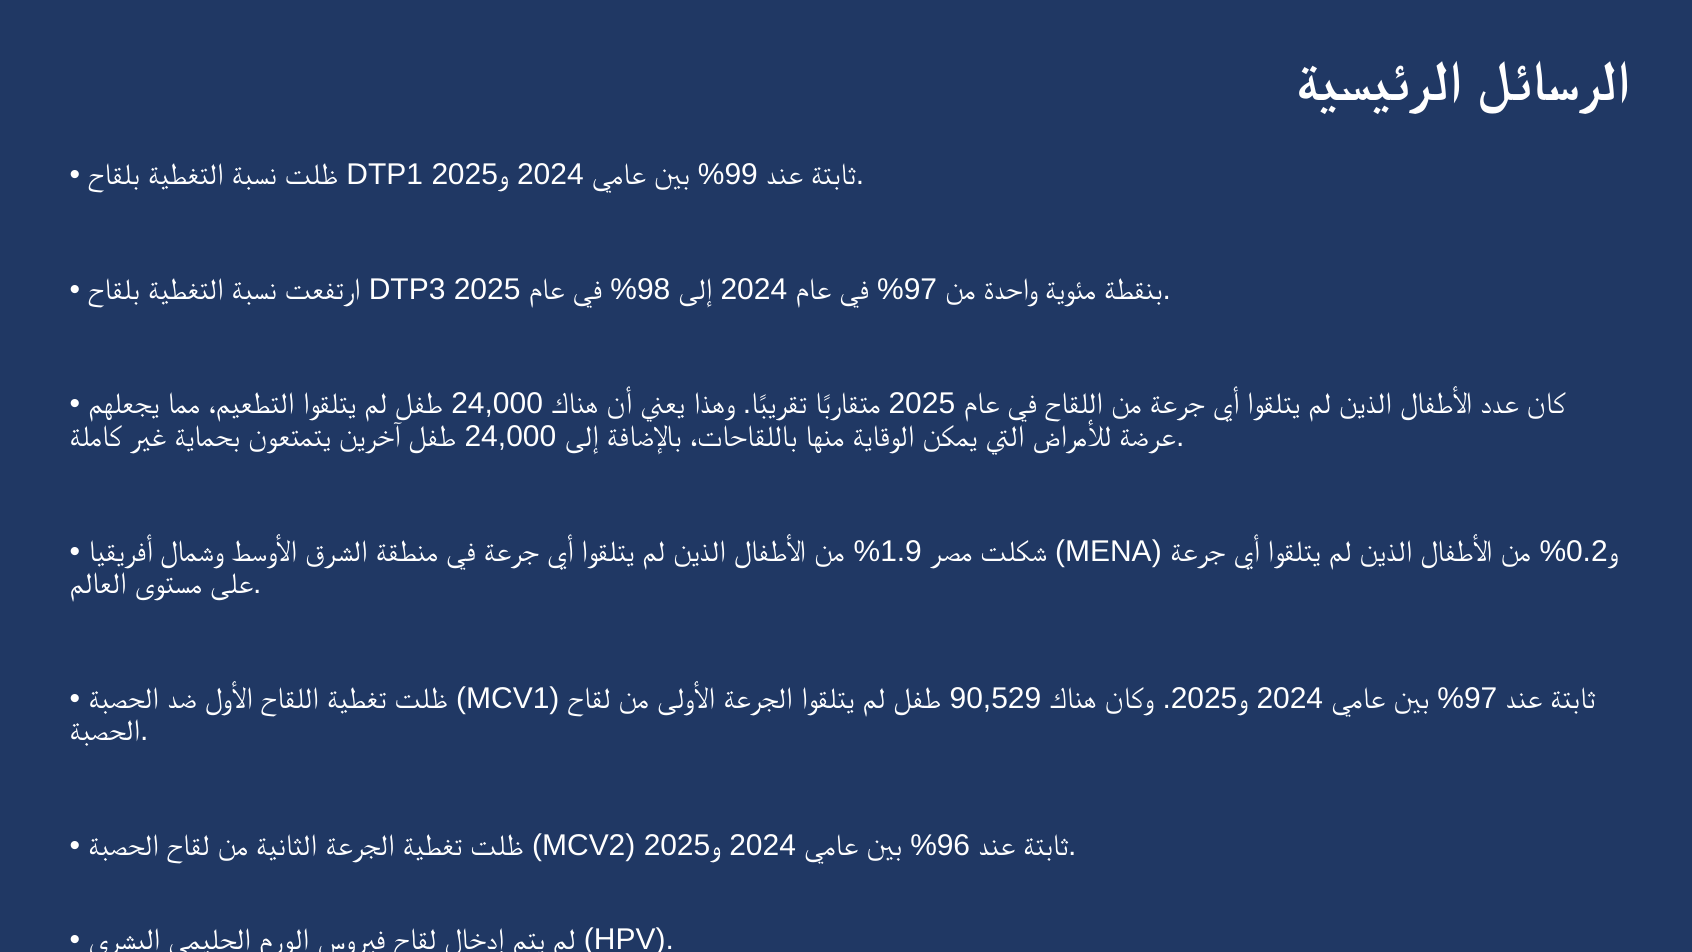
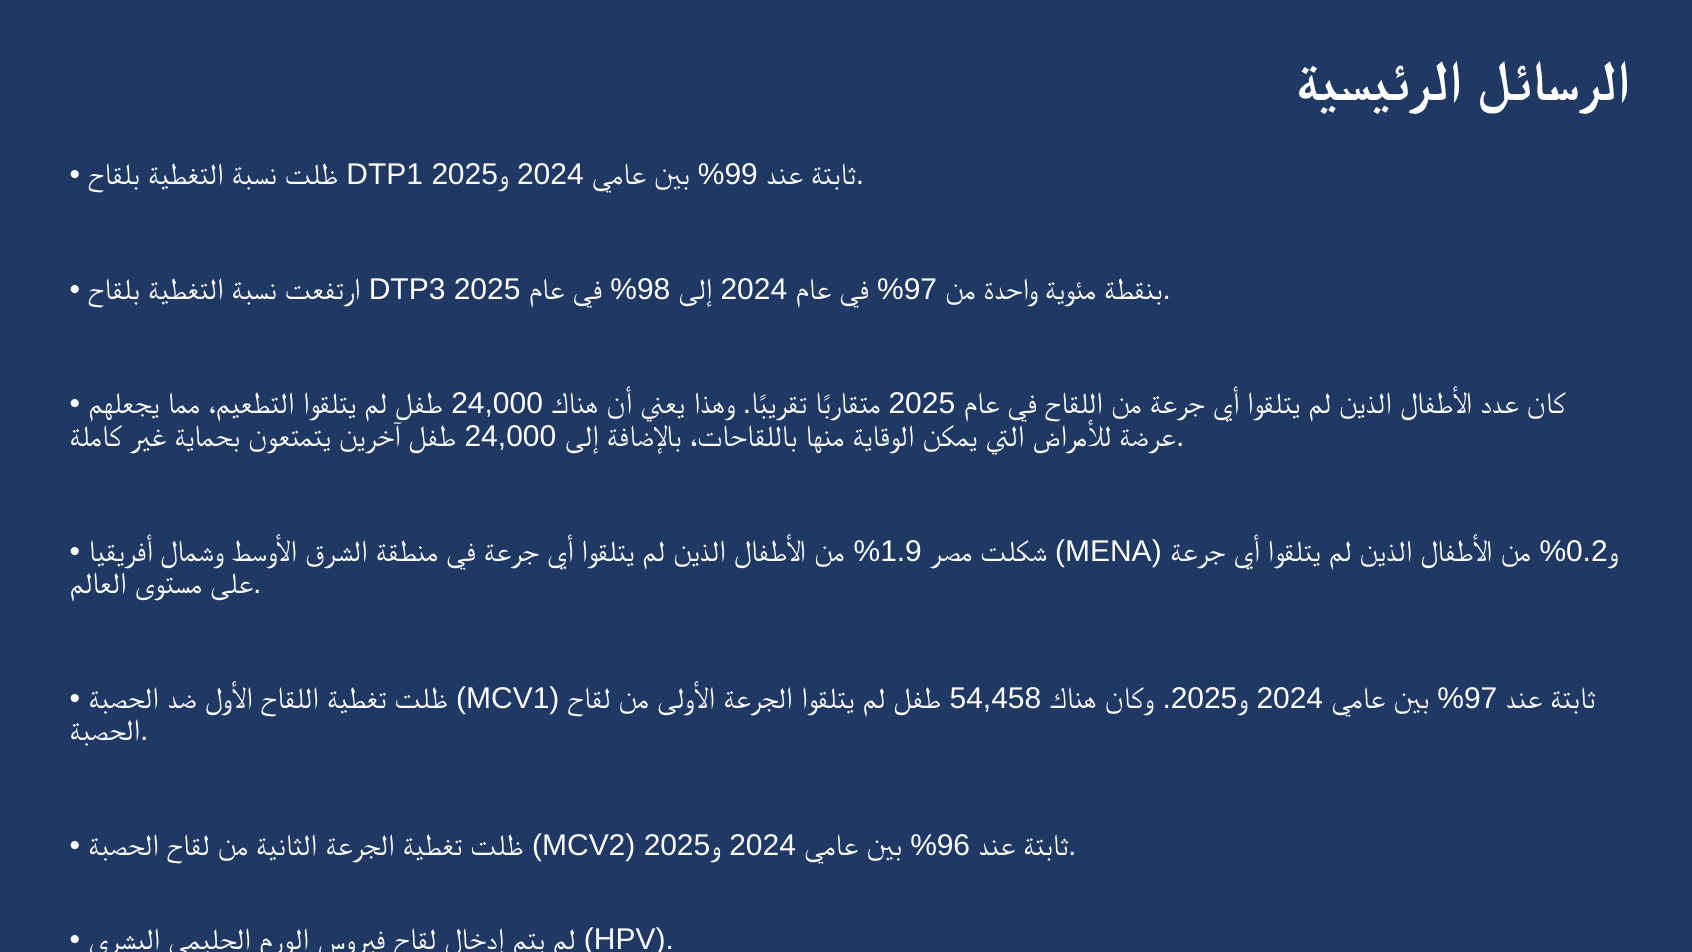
90,529: 90,529 -> 54,458
